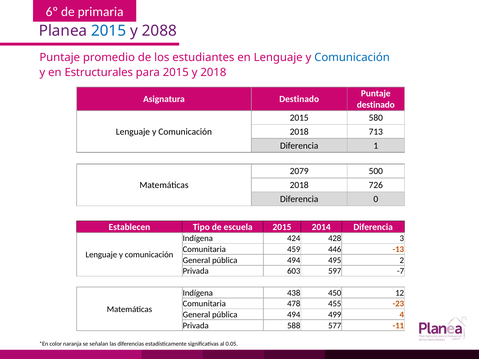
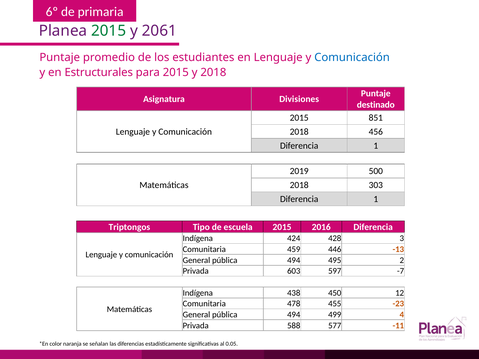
2015 at (109, 31) colour: blue -> green
2088: 2088 -> 2061
Asignatura Destinado: Destinado -> Divisiones
580: 580 -> 851
713: 713 -> 456
2079: 2079 -> 2019
726: 726 -> 303
0 at (376, 199): 0 -> 1
Establecen: Establecen -> Triptongos
2014: 2014 -> 2016
